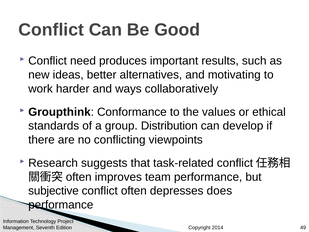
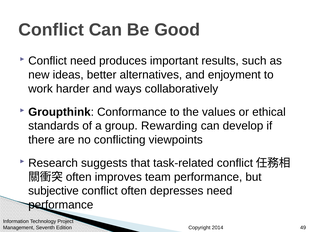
motivating: motivating -> enjoyment
Distribution: Distribution -> Rewarding
depresses does: does -> need
